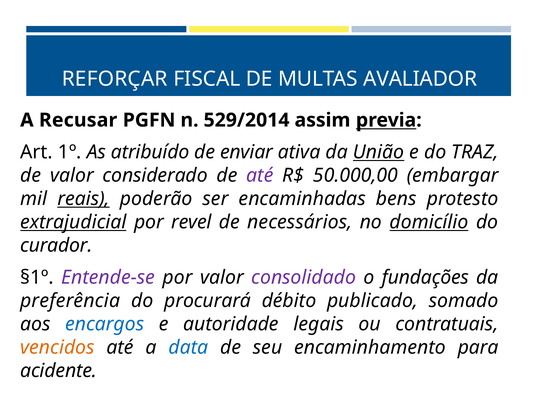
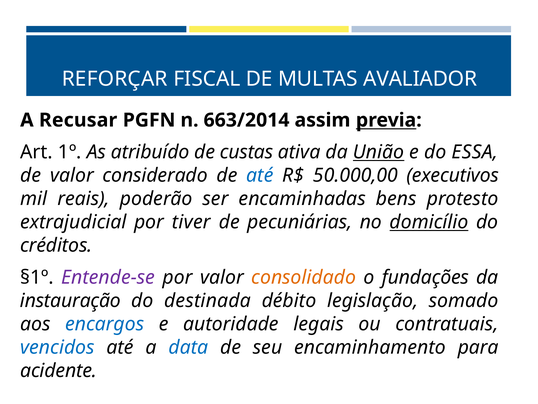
529/2014: 529/2014 -> 663/2014
enviar: enviar -> custas
TRAZ: TRAZ -> ESSA
até at (260, 175) colour: purple -> blue
embargar: embargar -> executivos
reais underline: present -> none
extrajudicial underline: present -> none
revel: revel -> tiver
necessários: necessários -> pecuniárias
curador: curador -> créditos
consolidado colour: purple -> orange
preferência: preferência -> instauração
procurará: procurará -> destinada
publicado: publicado -> legislação
vencidos colour: orange -> blue
